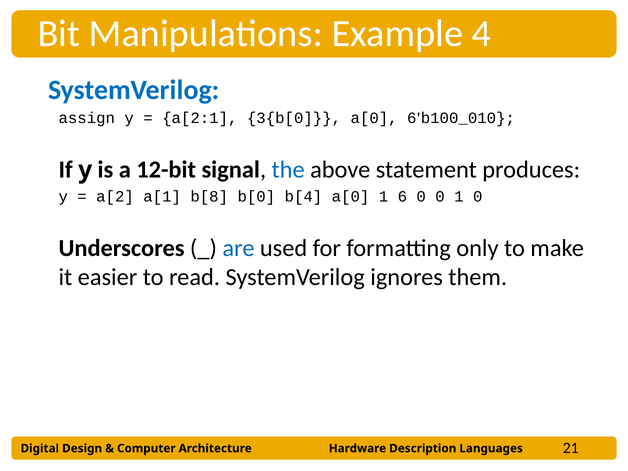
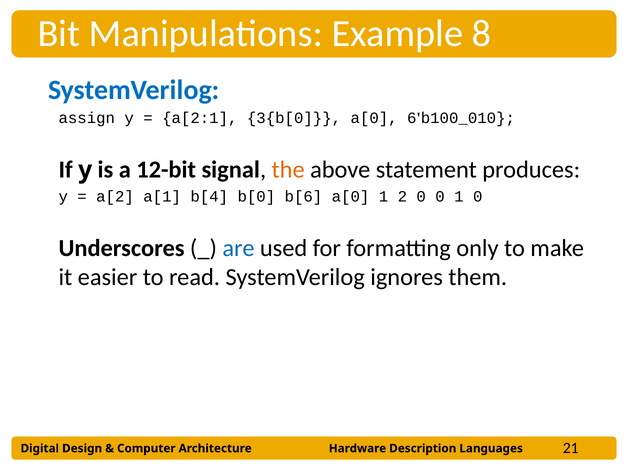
4: 4 -> 8
the colour: blue -> orange
b[8: b[8 -> b[4
b[4: b[4 -> b[6
6: 6 -> 2
